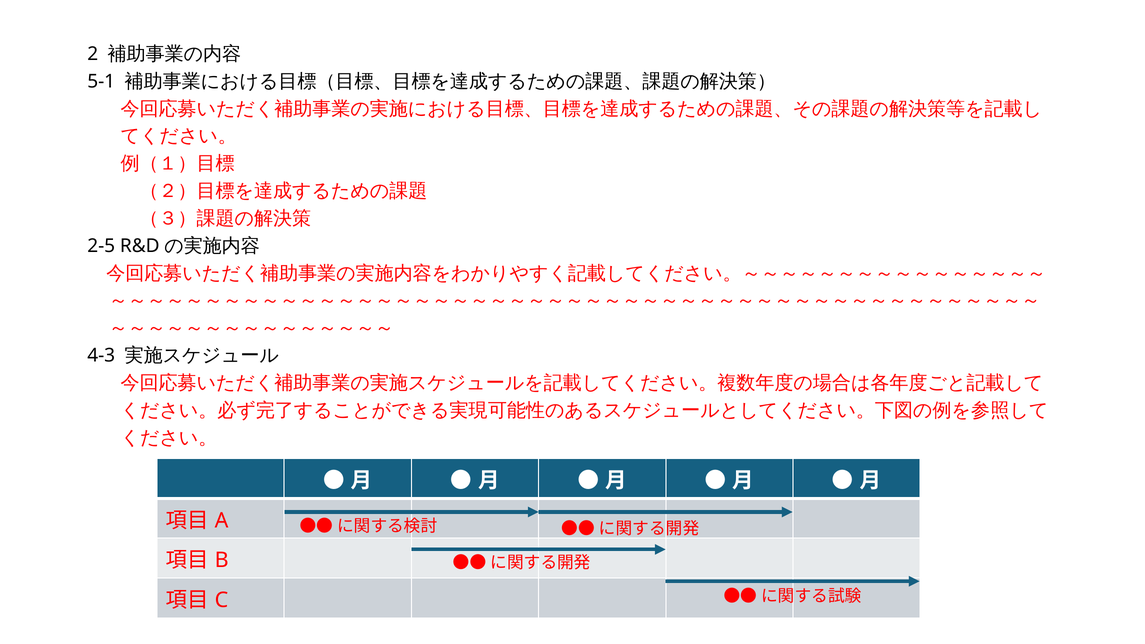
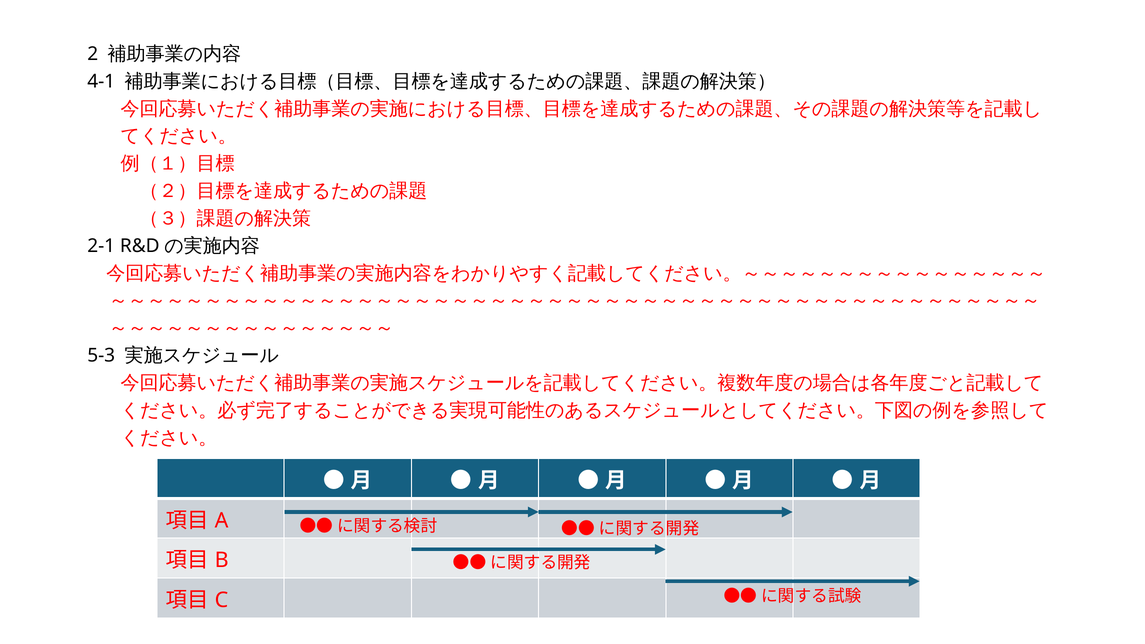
5-1: 5-1 -> 4-1
2-5: 2-5 -> 2-1
4-3: 4-3 -> 5-3
